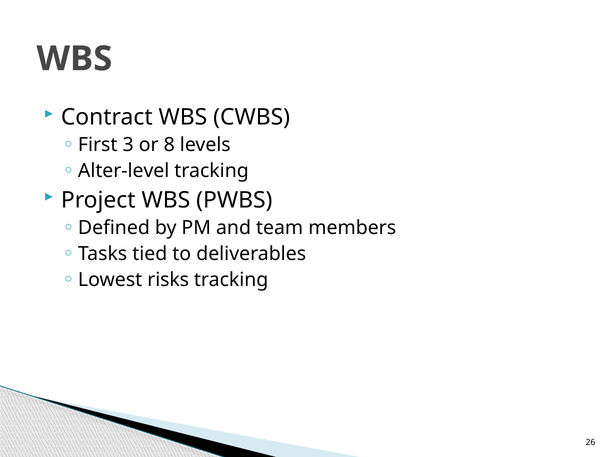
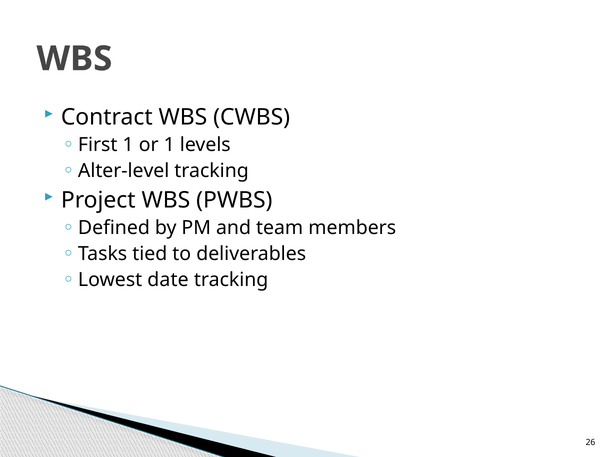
First 3: 3 -> 1
or 8: 8 -> 1
risks: risks -> date
